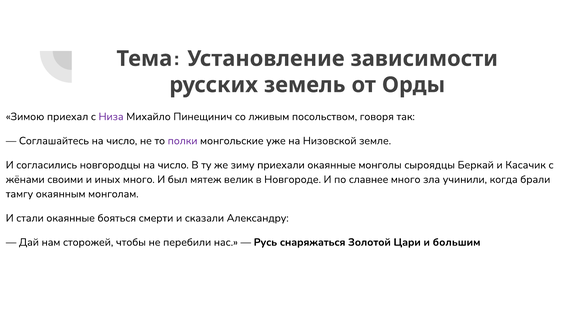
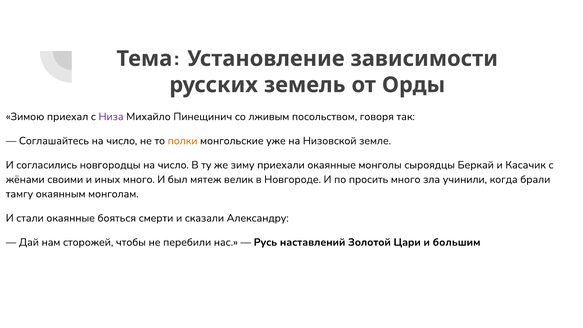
полки colour: purple -> orange
славнее: славнее -> просить
снаряжаться: снаряжаться -> наставлений
